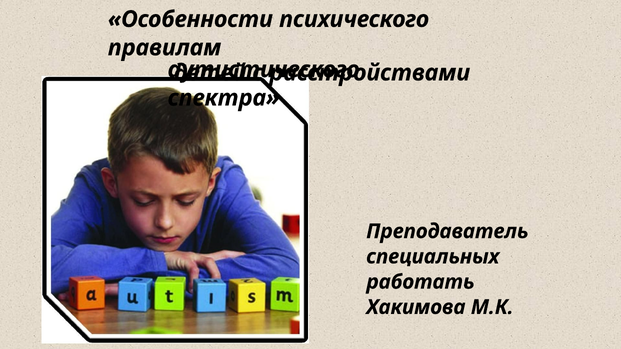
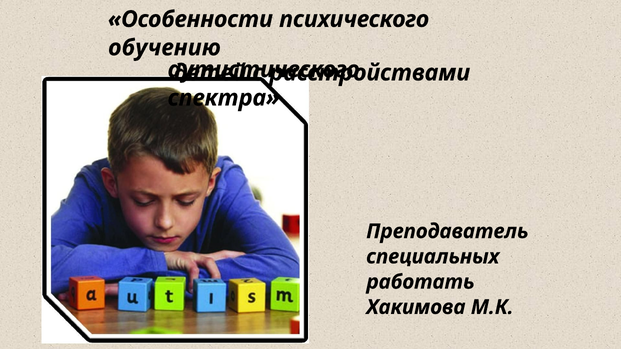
правилам: правилам -> обучению
